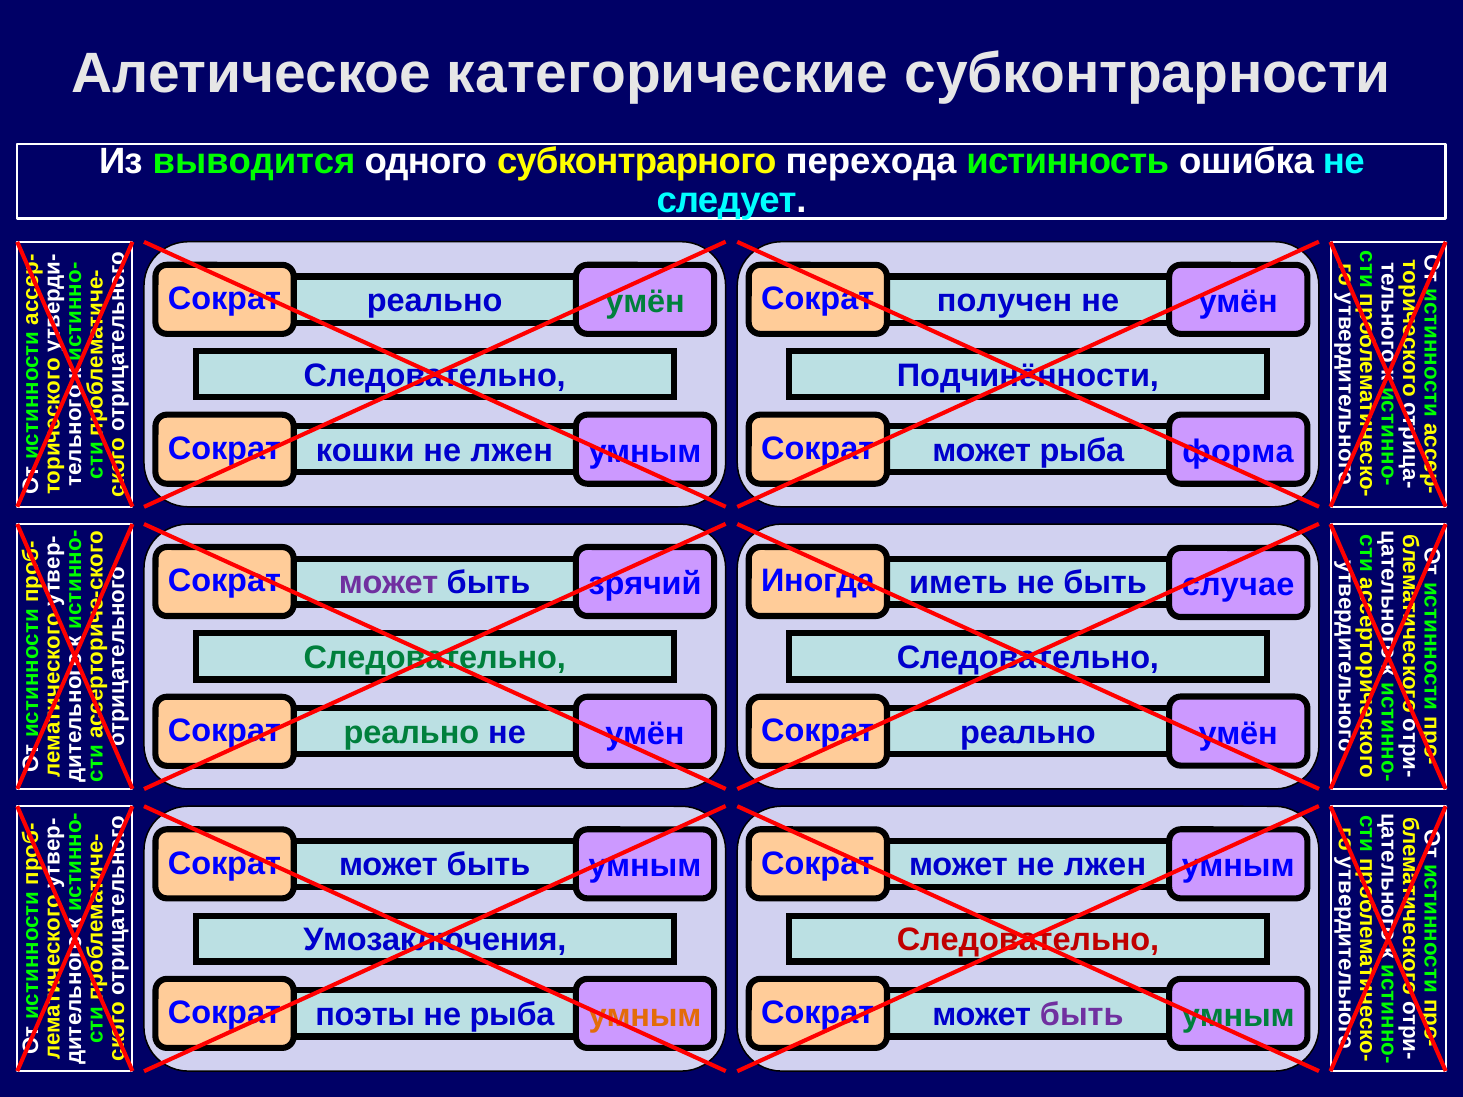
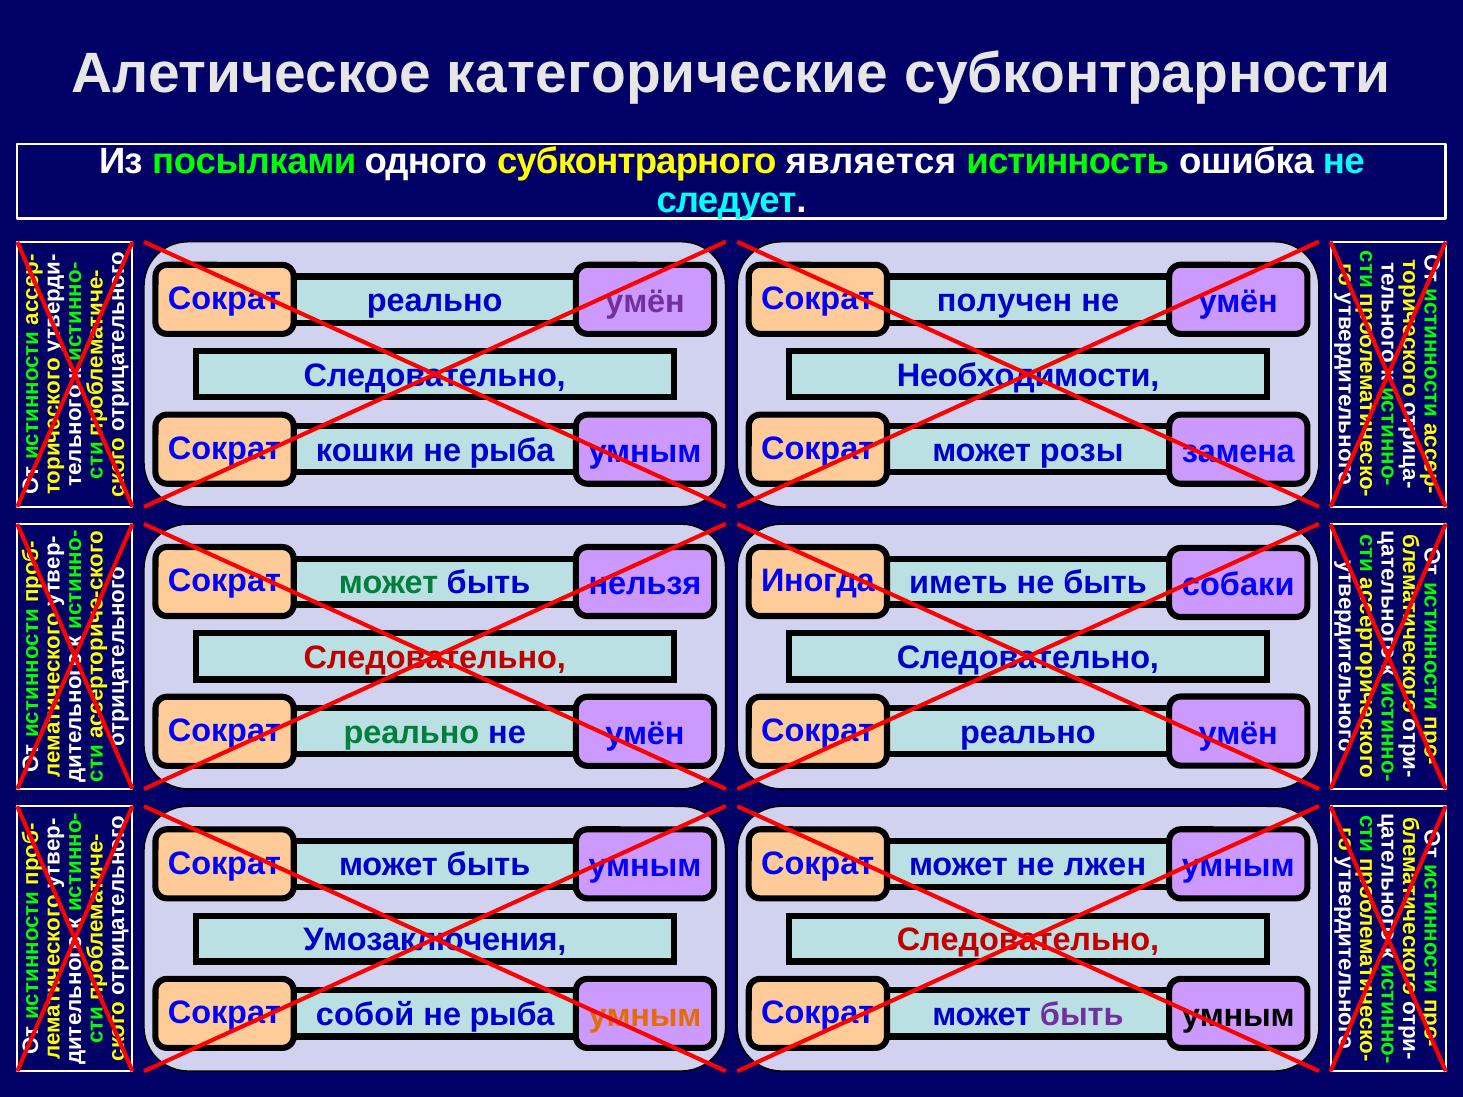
выводится: выводится -> посылками
перехода: перехода -> является
умён at (645, 302) colour: green -> purple
Подчинённости: Подчинённости -> Необходимости
форма: форма -> замена
лжен at (512, 451): лжен -> рыба
может рыба: рыба -> розы
может at (389, 583) colour: purple -> green
зрячий: зрячий -> нельзя
случае: случае -> собаки
Следовательно at (435, 658) colour: green -> red
умным at (1238, 1016) colour: green -> black
поэты: поэты -> собой
